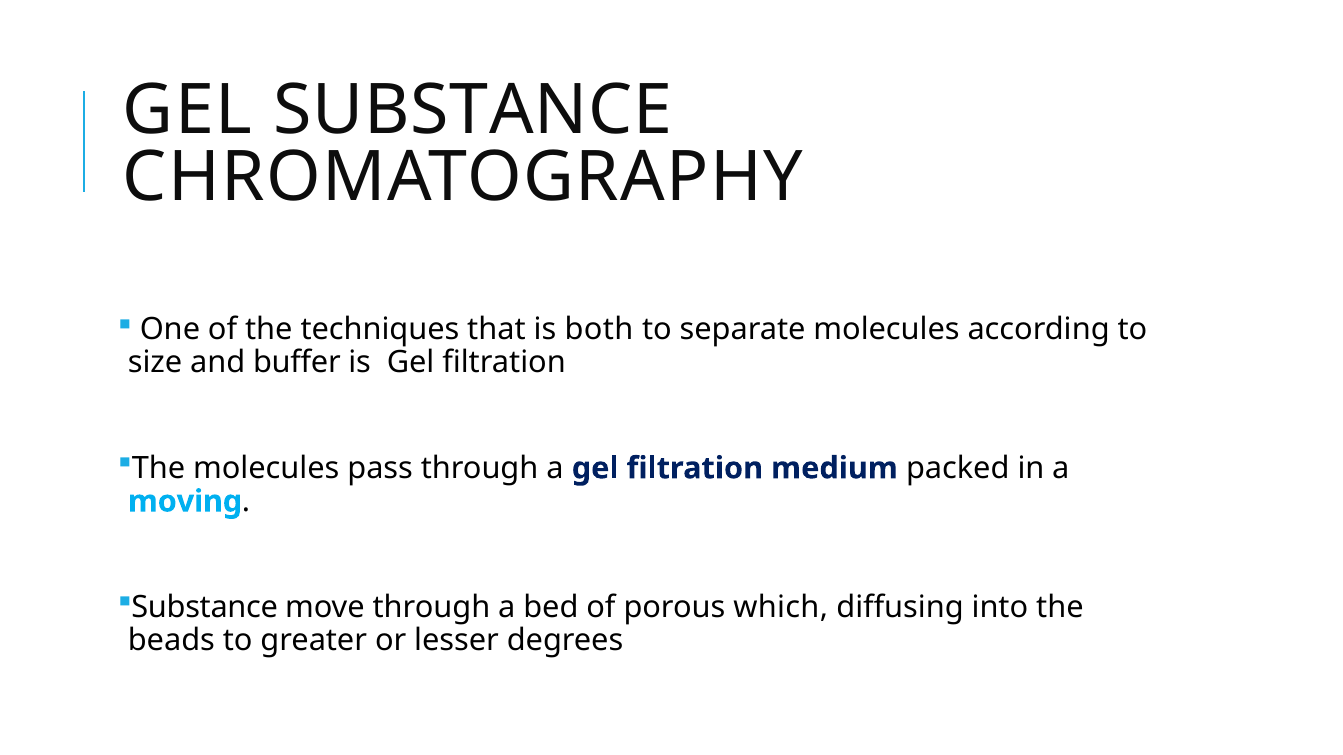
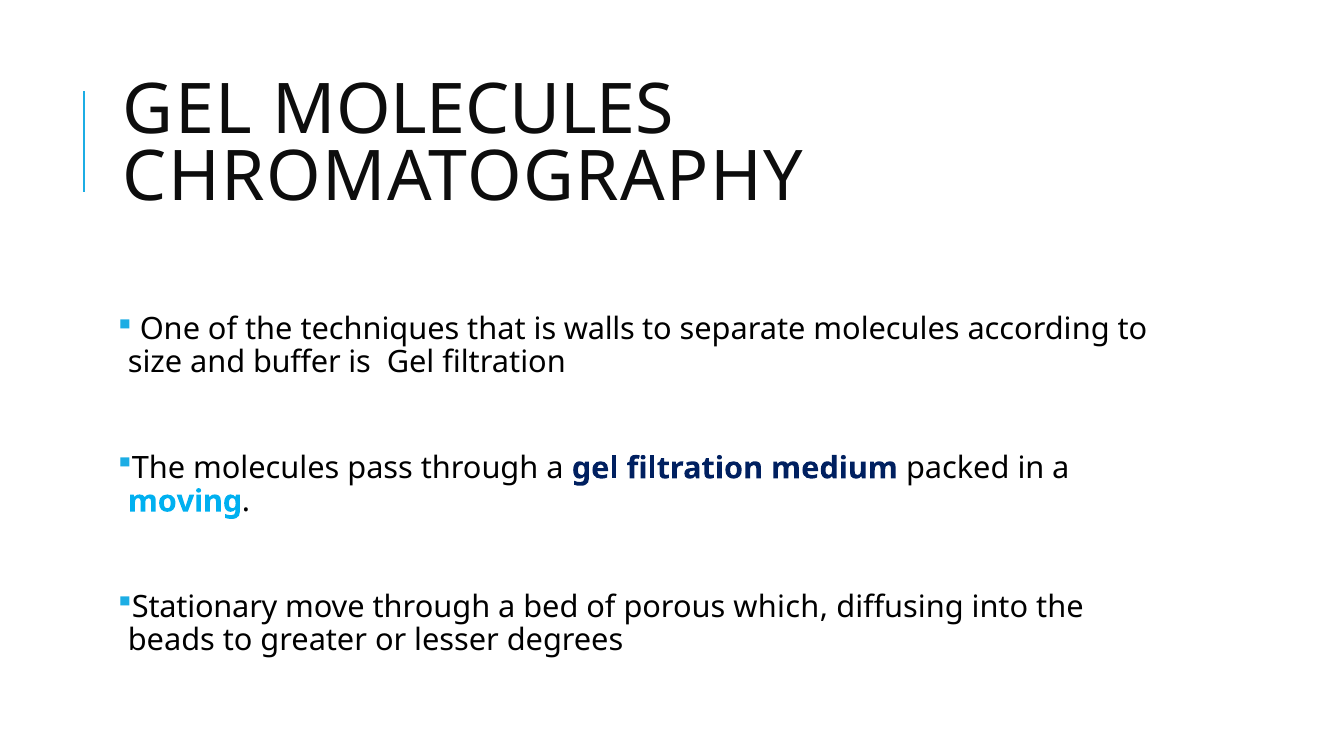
GEL SUBSTANCE: SUBSTANCE -> MOLECULES
both: both -> walls
Substance at (205, 607): Substance -> Stationary
